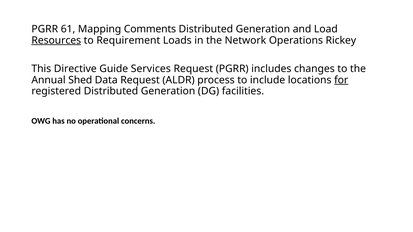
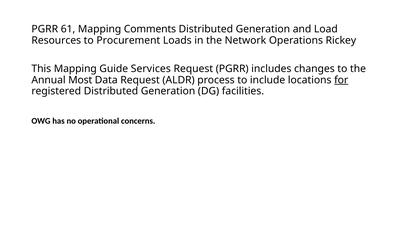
Resources underline: present -> none
Requirement: Requirement -> Procurement
This Directive: Directive -> Mapping
Shed: Shed -> Most
